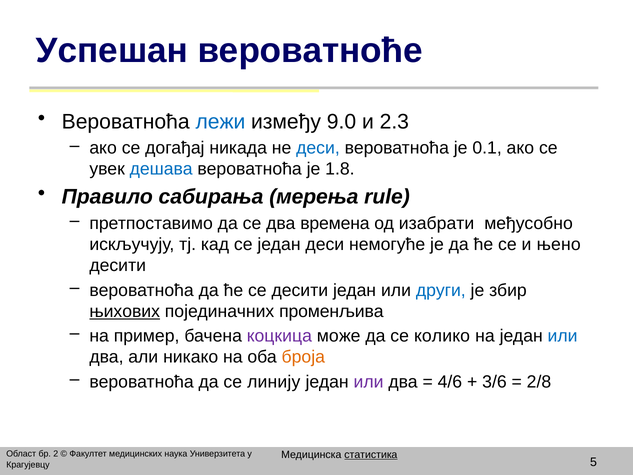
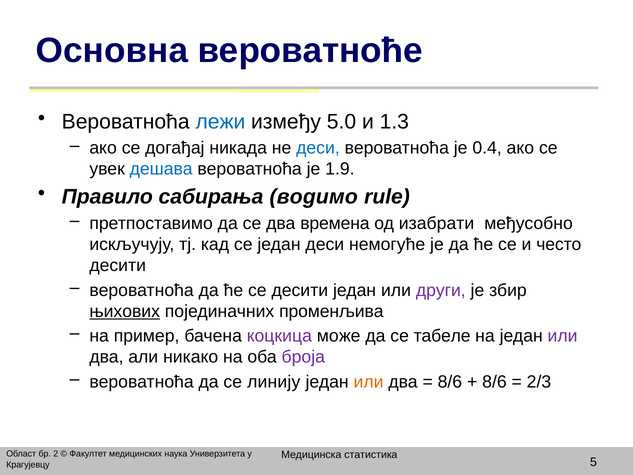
Успешан: Успешан -> Основна
9.0: 9.0 -> 5.0
2.3: 2.3 -> 1.3
0.1: 0.1 -> 0.4
1.8: 1.8 -> 1.9
мерења: мерења -> водимо
њено: њено -> често
други colour: blue -> purple
колико: колико -> табеле
или at (563, 336) colour: blue -> purple
броја colour: orange -> purple
или at (369, 382) colour: purple -> orange
4/6 at (450, 382): 4/6 -> 8/6
3/6 at (494, 382): 3/6 -> 8/6
2/8: 2/8 -> 2/3
статистика underline: present -> none
